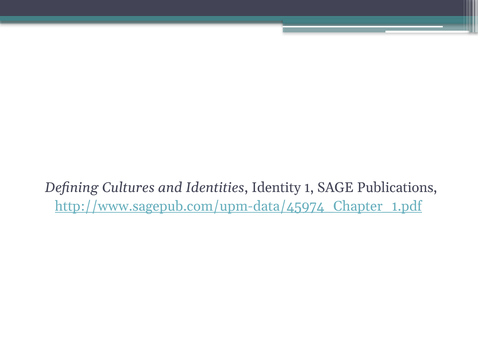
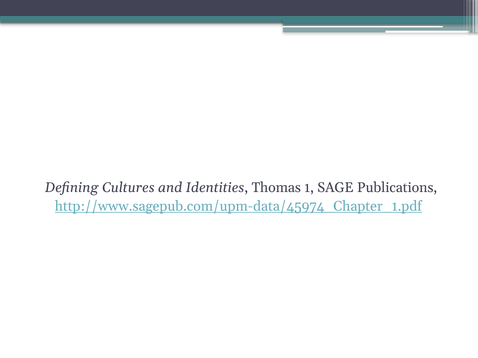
Identity: Identity -> Thomas
